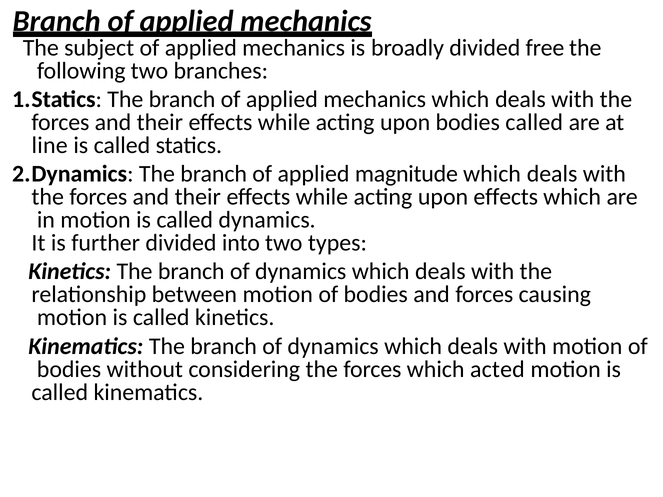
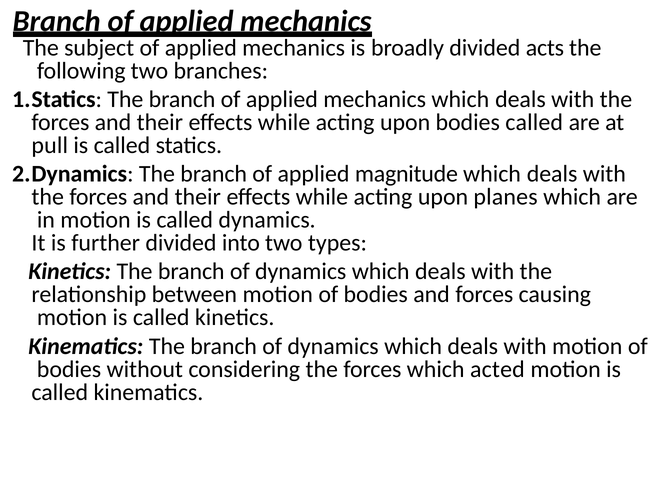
free: free -> acts
line: line -> pull
upon effects: effects -> planes
